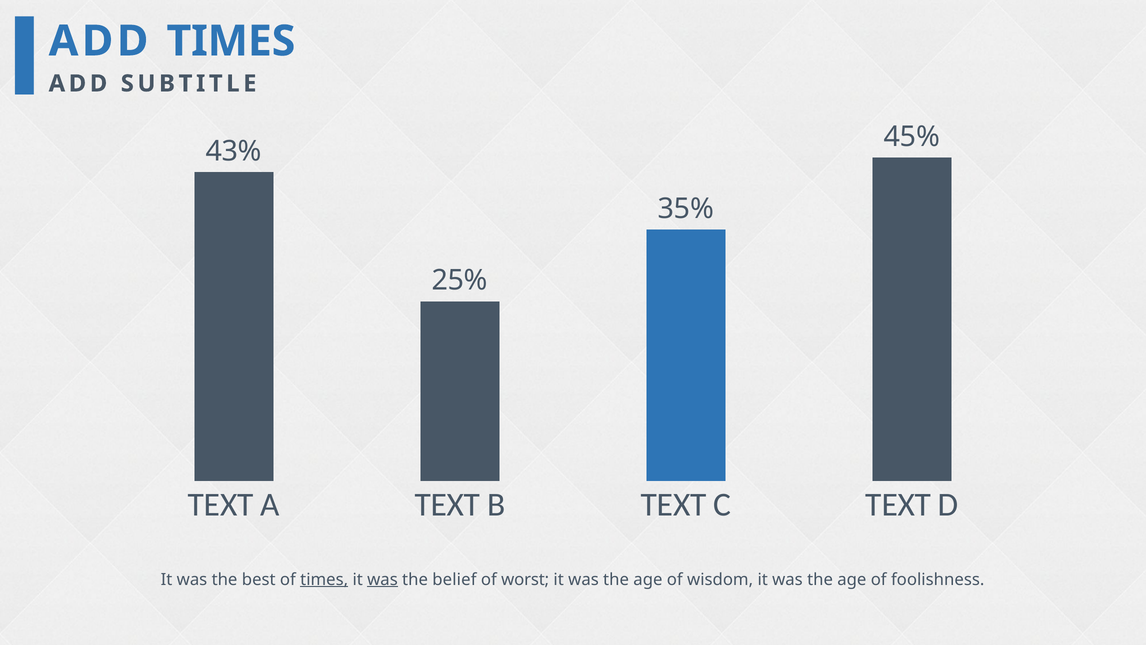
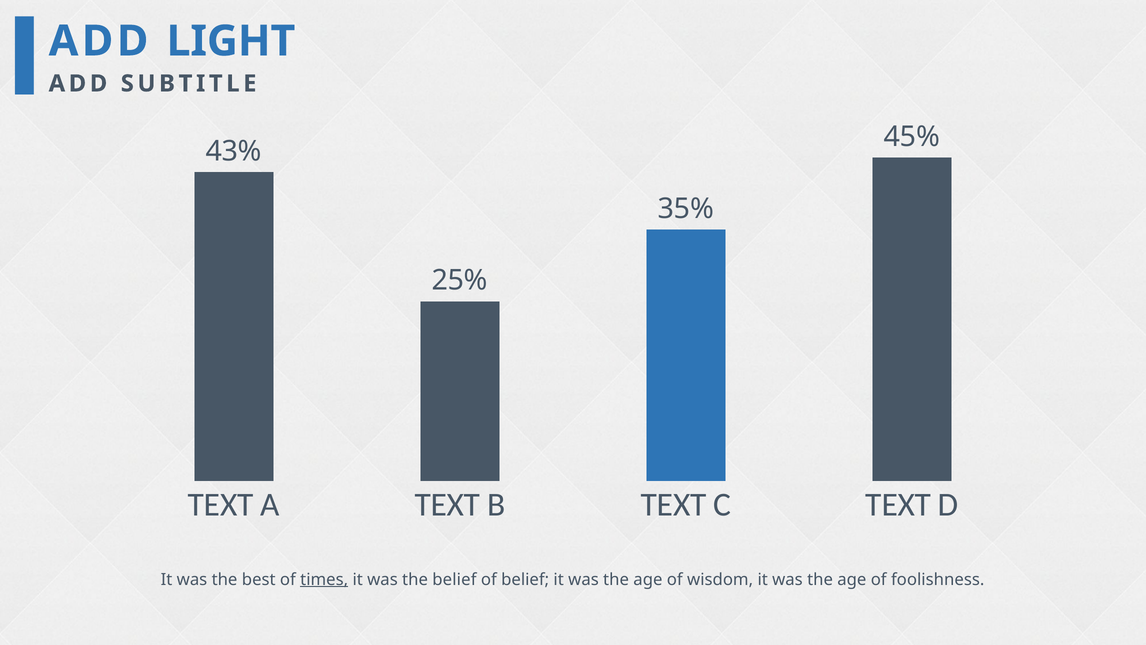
ADD TIMES: TIMES -> LIGHT
was at (382, 579) underline: present -> none
of worst: worst -> belief
